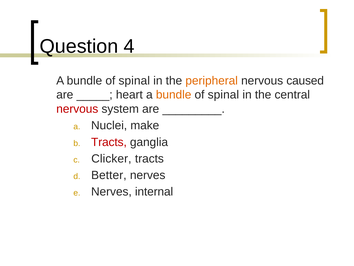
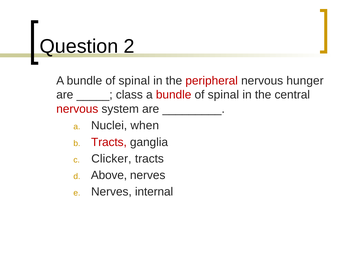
4: 4 -> 2
peripheral colour: orange -> red
caused: caused -> hunger
heart: heart -> class
bundle at (174, 95) colour: orange -> red
make: make -> when
Better: Better -> Above
